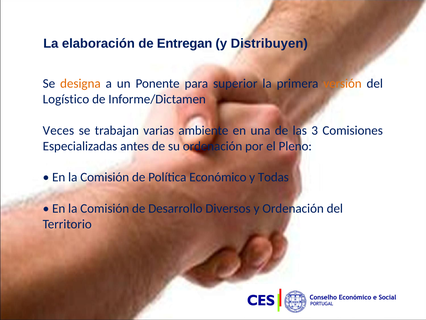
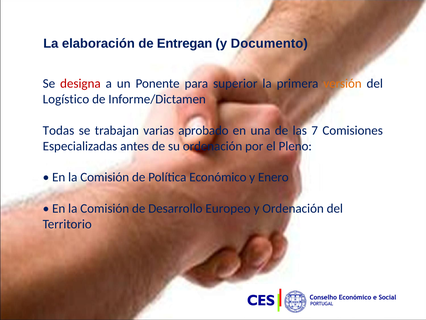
Distribuyen: Distribuyen -> Documento
designa colour: orange -> red
Veces: Veces -> Todas
ambiente: ambiente -> aprobado
3: 3 -> 7
Todas: Todas -> Enero
Diversos: Diversos -> Europeo
